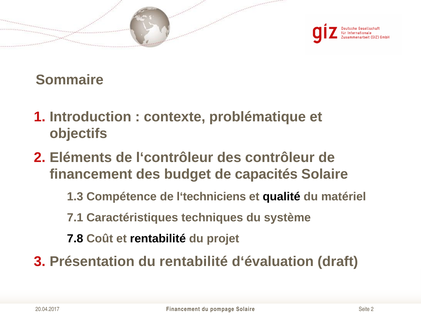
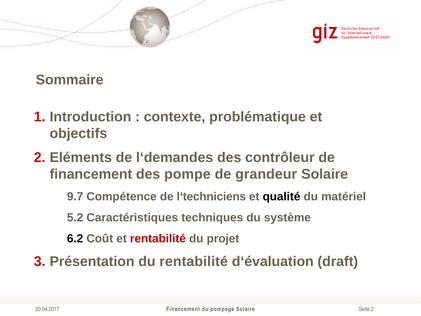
l‘contrôleur: l‘contrôleur -> l‘demandes
budget: budget -> pompe
capacités: capacités -> grandeur
1.3: 1.3 -> 9.7
7.1: 7.1 -> 5.2
7.8: 7.8 -> 6.2
rentabilité at (158, 239) colour: black -> red
